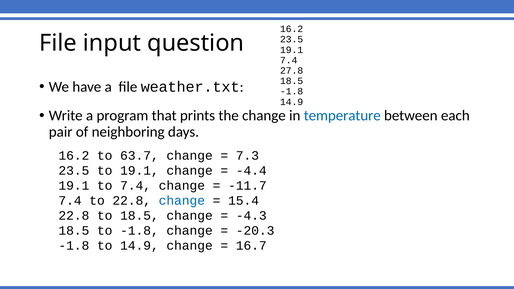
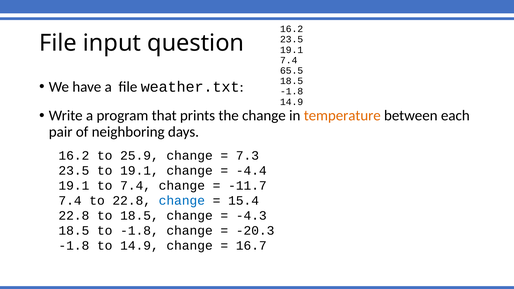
27.8: 27.8 -> 65.5
temperature colour: blue -> orange
63.7: 63.7 -> 25.9
